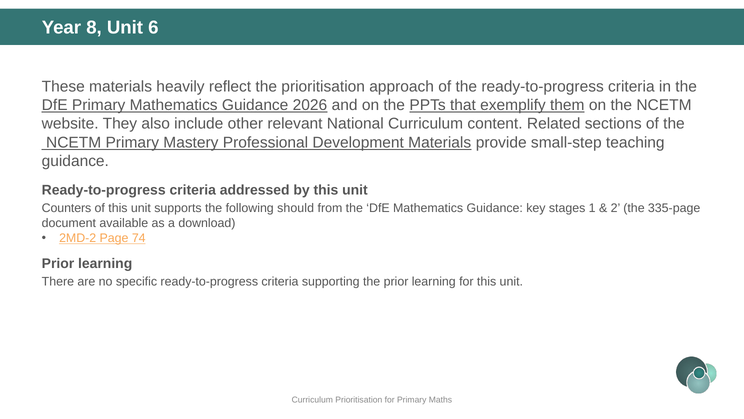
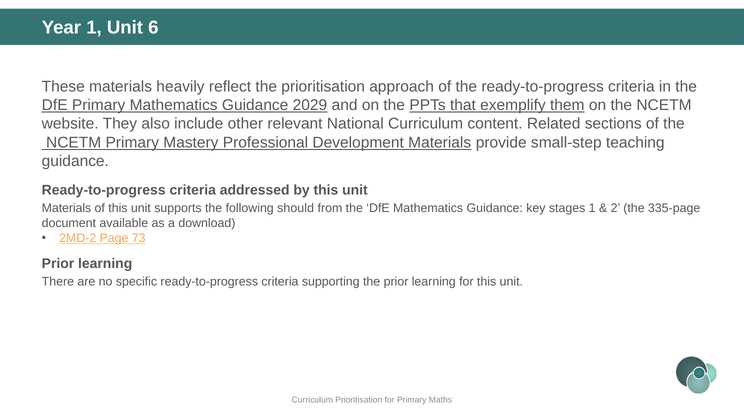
Year 8: 8 -> 1
2026: 2026 -> 2029
Counters at (67, 208): Counters -> Materials
74: 74 -> 73
